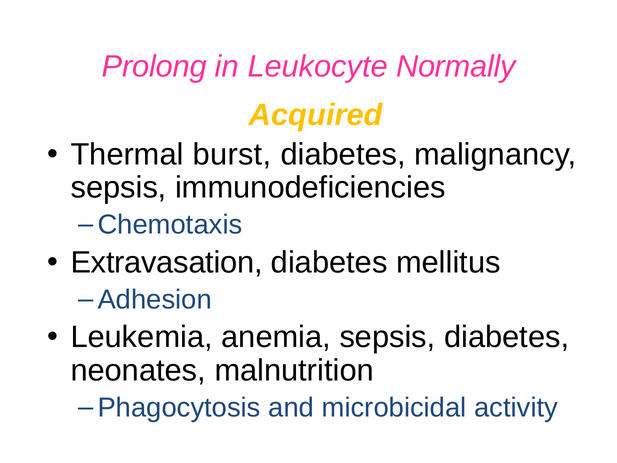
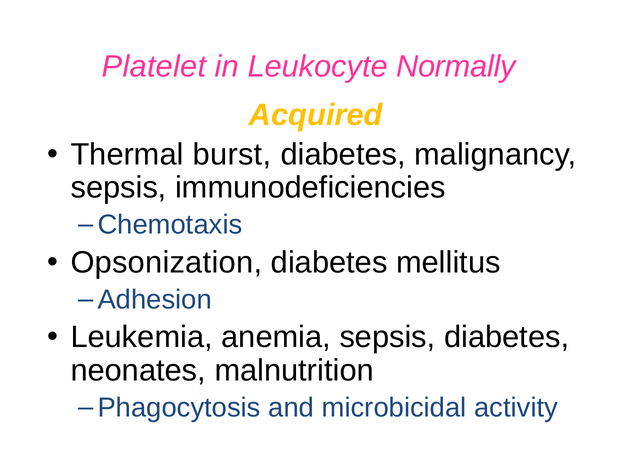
Prolong: Prolong -> Platelet
Extravasation: Extravasation -> Opsonization
